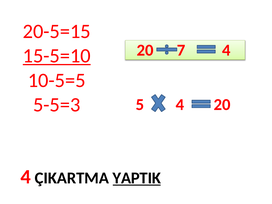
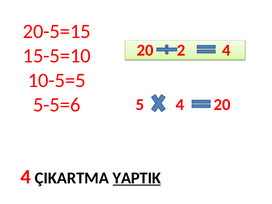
7: 7 -> 2
15-5=10 underline: present -> none
5-5=3: 5-5=3 -> 5-5=6
